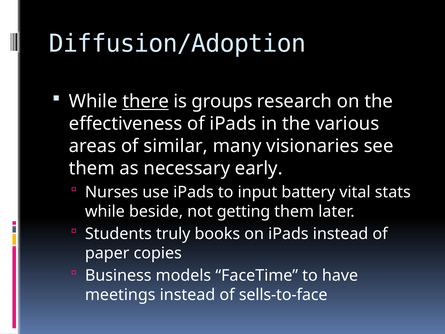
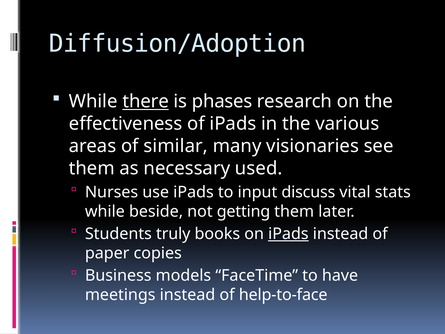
groups: groups -> phases
early: early -> used
battery: battery -> discuss
iPads at (288, 234) underline: none -> present
sells-to-face: sells-to-face -> help-to-face
